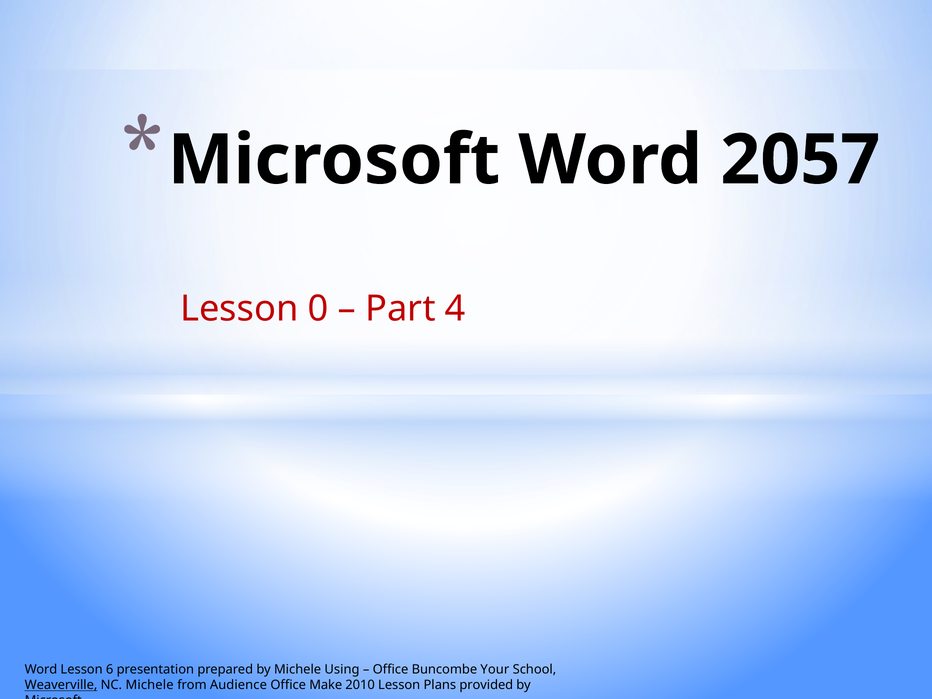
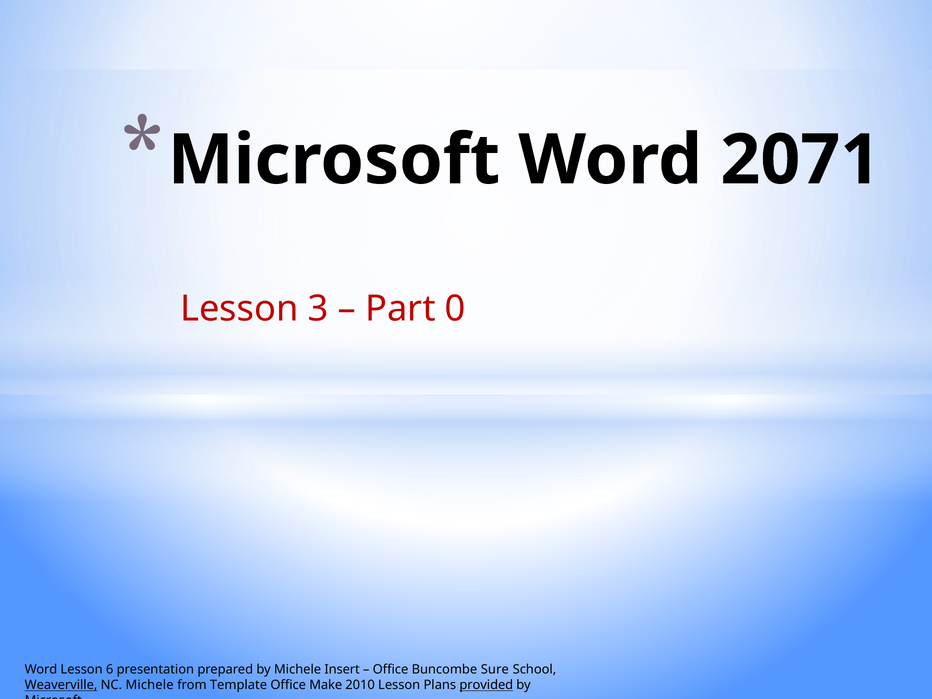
2057: 2057 -> 2071
0: 0 -> 3
4: 4 -> 0
Using: Using -> Insert
Your: Your -> Sure
Audience: Audience -> Template
provided underline: none -> present
